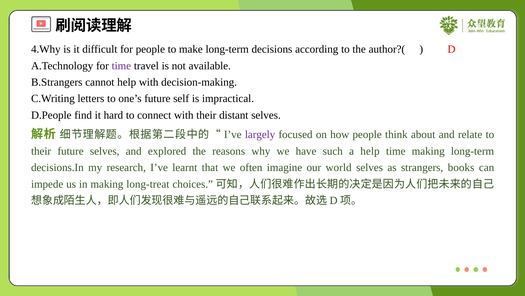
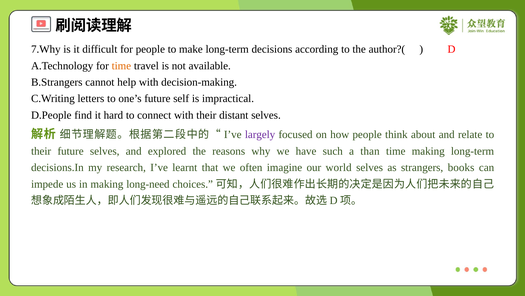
4.Why: 4.Why -> 7.Why
time at (121, 66) colour: purple -> orange
a help: help -> than
long-treat: long-treat -> long-need
